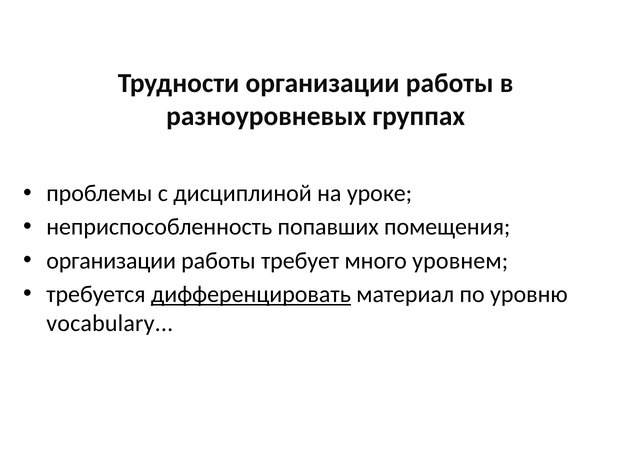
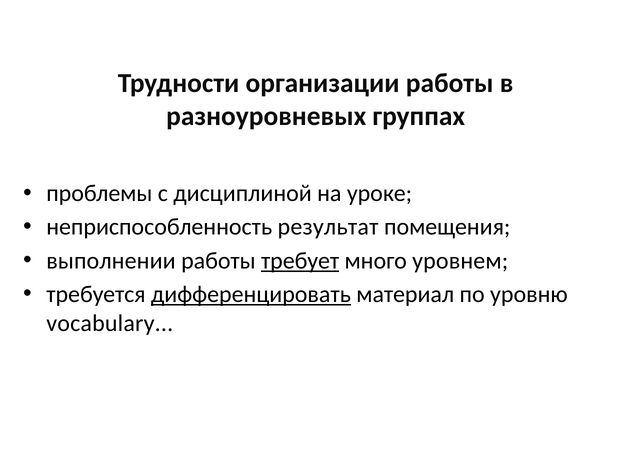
попавших: попавших -> результат
организации at (111, 261): организации -> выполнении
требует underline: none -> present
